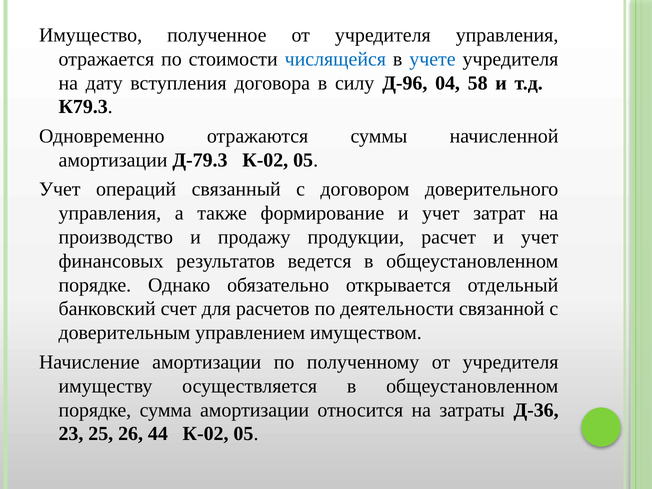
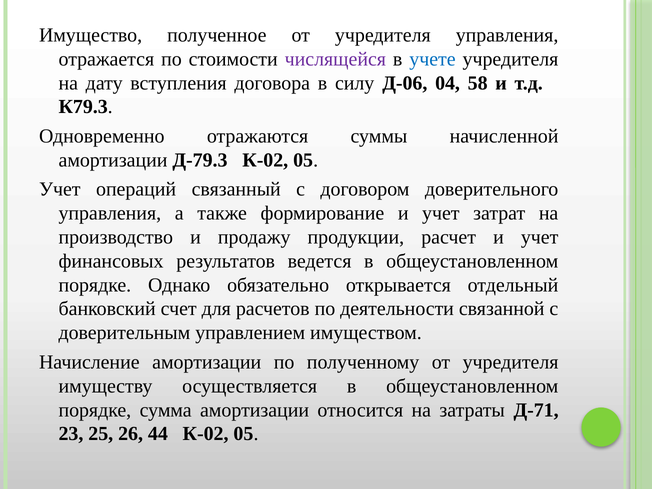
числящейся colour: blue -> purple
Д-96: Д-96 -> Д-06
Д-36: Д-36 -> Д-71
